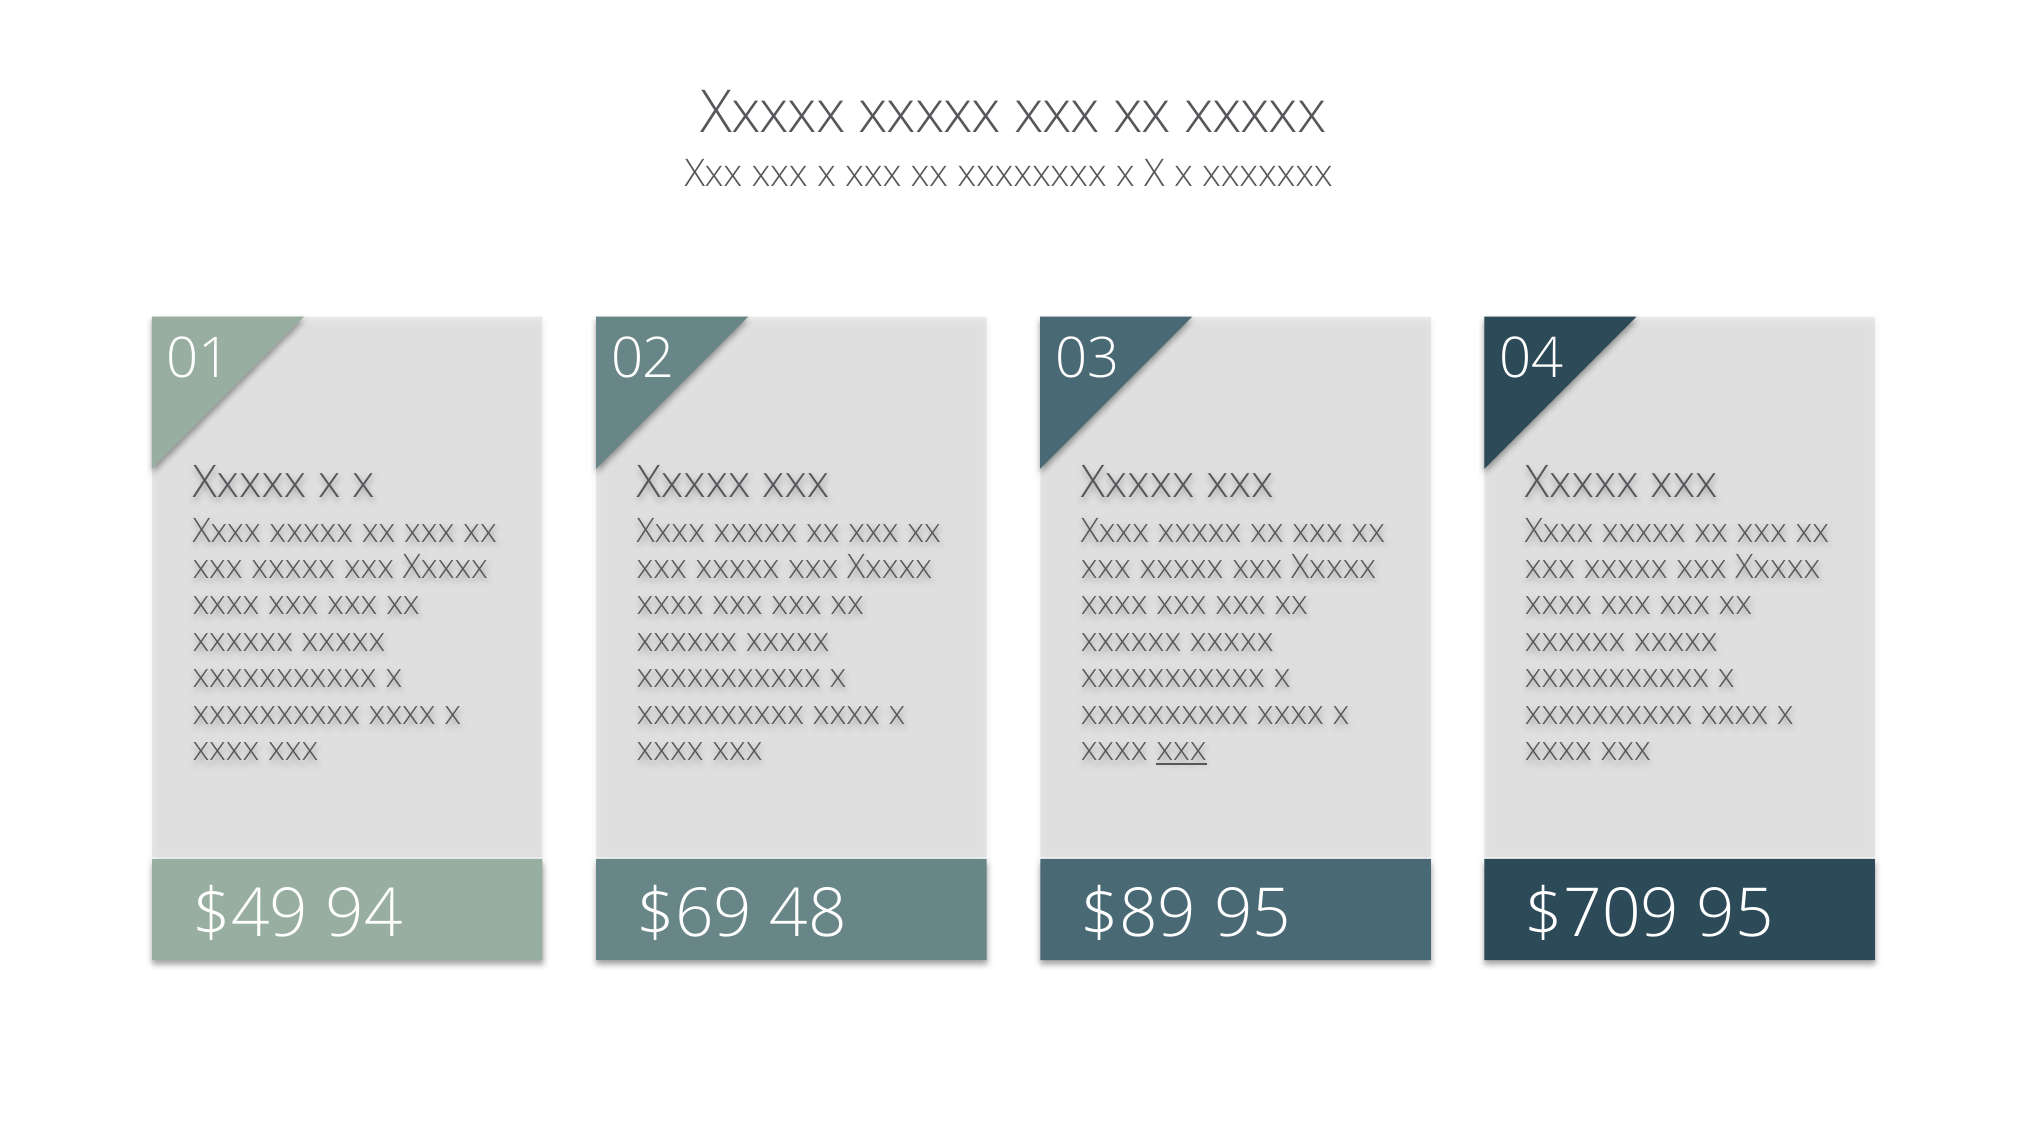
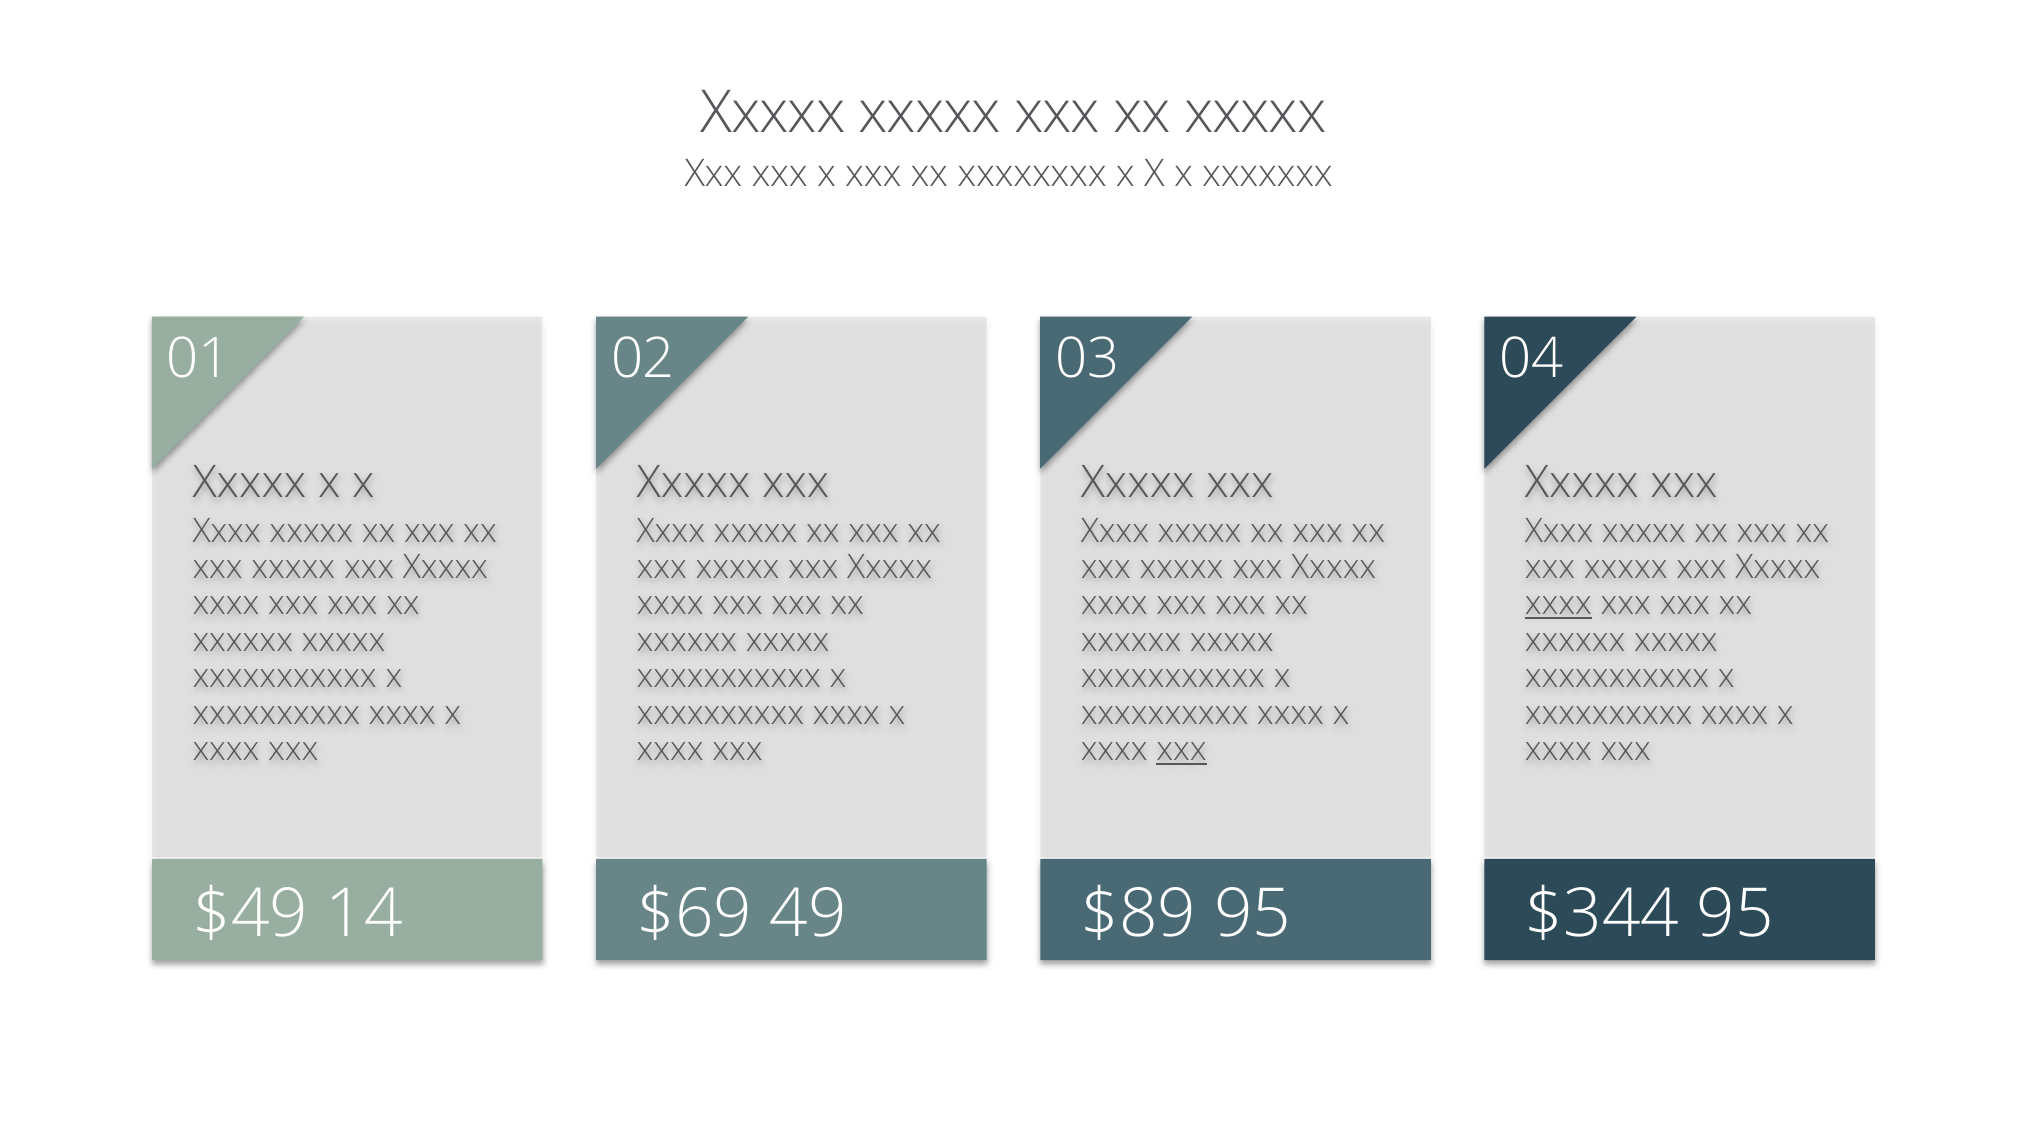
xxxx at (1558, 604) underline: none -> present
94: 94 -> 14
48: 48 -> 49
$709: $709 -> $344
